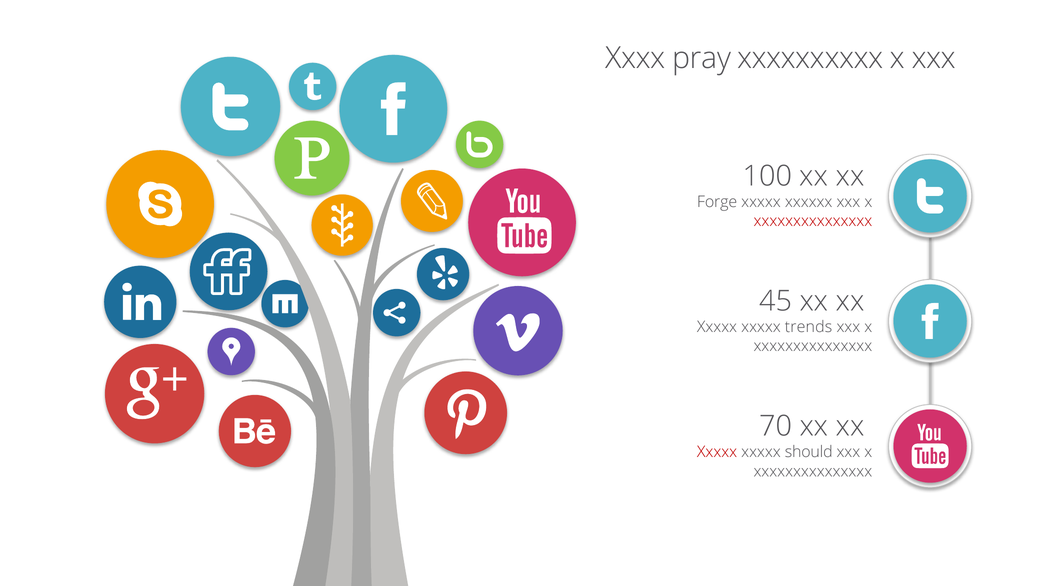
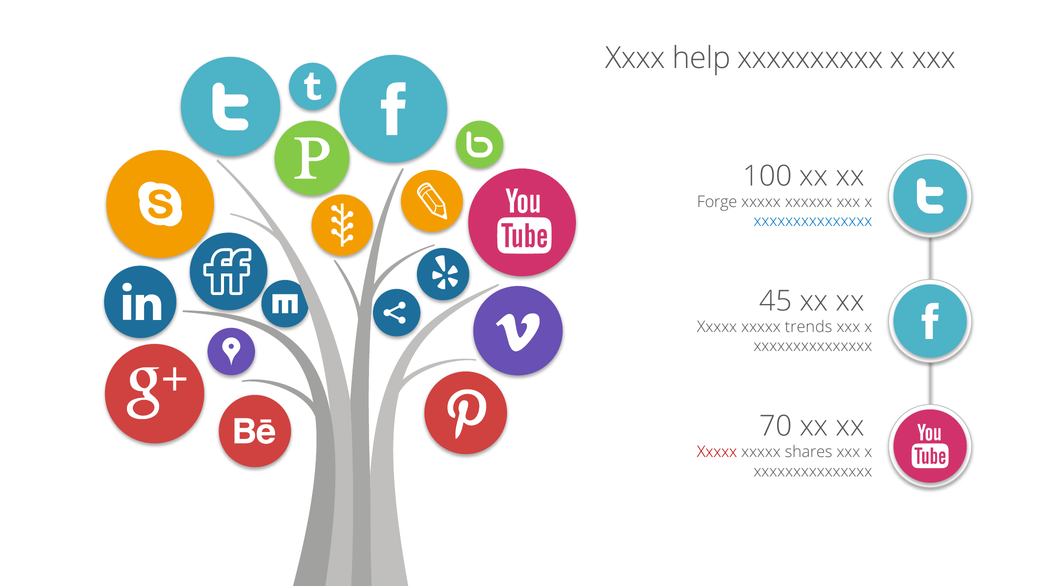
pray: pray -> help
xxxxxxxxxxxxxxx at (813, 221) colour: red -> blue
should: should -> shares
